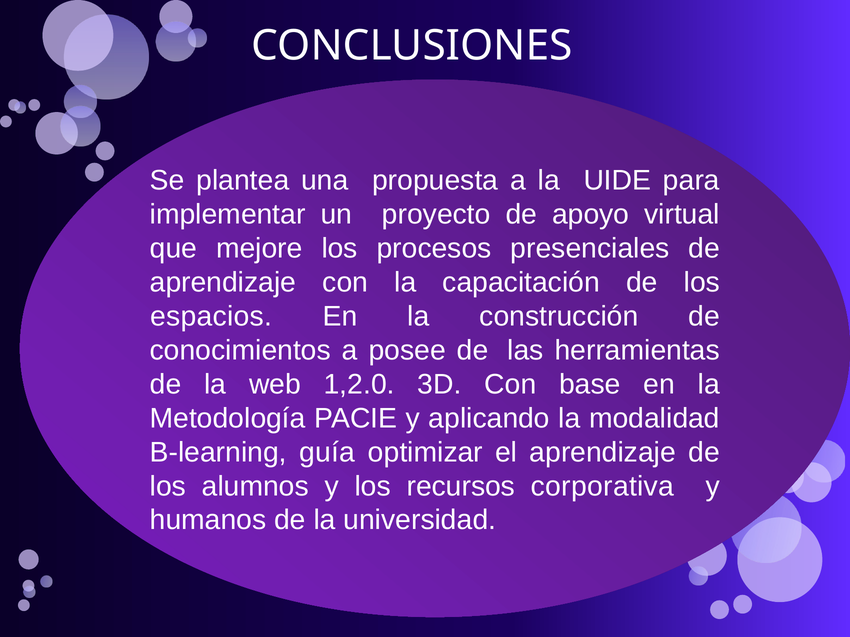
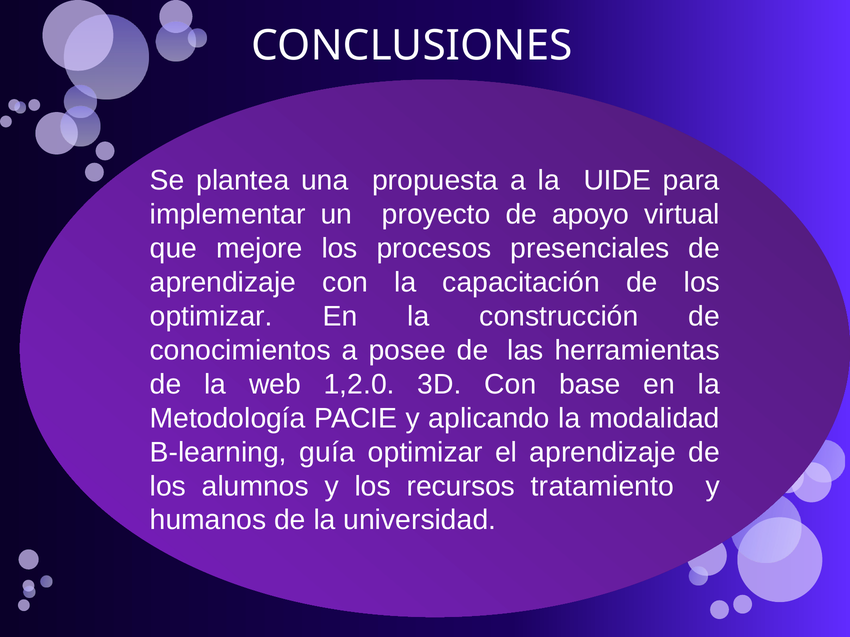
espacios at (211, 317): espacios -> optimizar
corporativa: corporativa -> tratamiento
